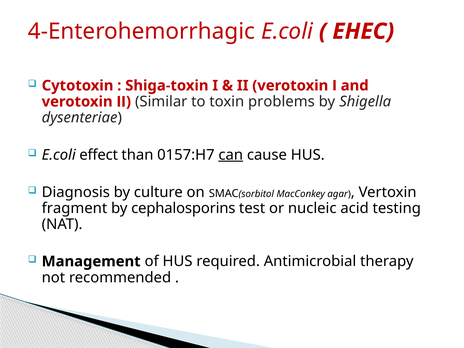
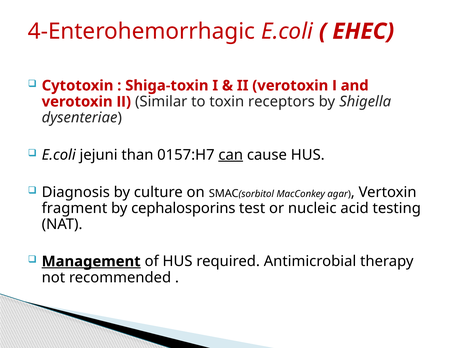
problems: problems -> receptors
effect: effect -> jejuni
Management underline: none -> present
